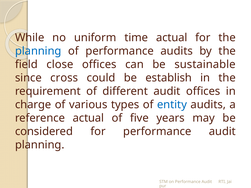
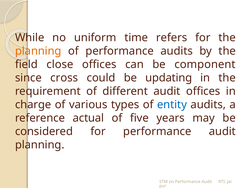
time actual: actual -> refers
planning at (38, 51) colour: blue -> orange
sustainable: sustainable -> component
establish: establish -> updating
